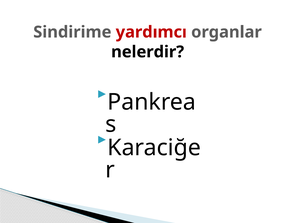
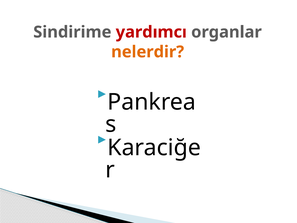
nelerdir colour: black -> orange
